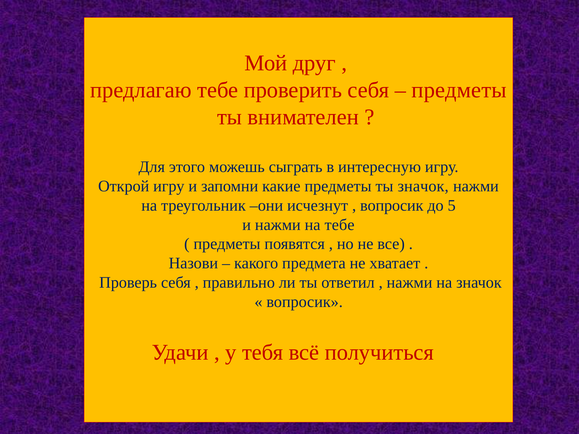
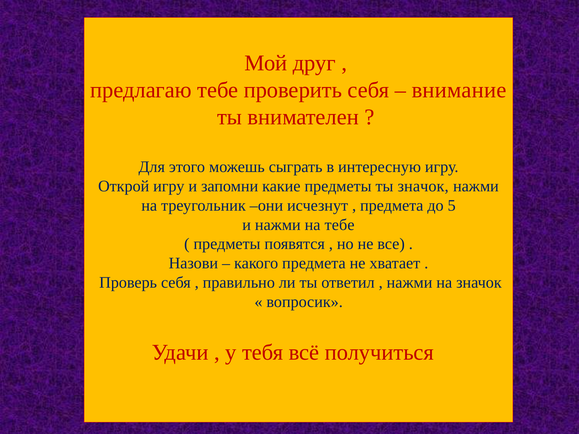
предметы at (459, 90): предметы -> внимание
вопросик at (392, 206): вопросик -> предмета
